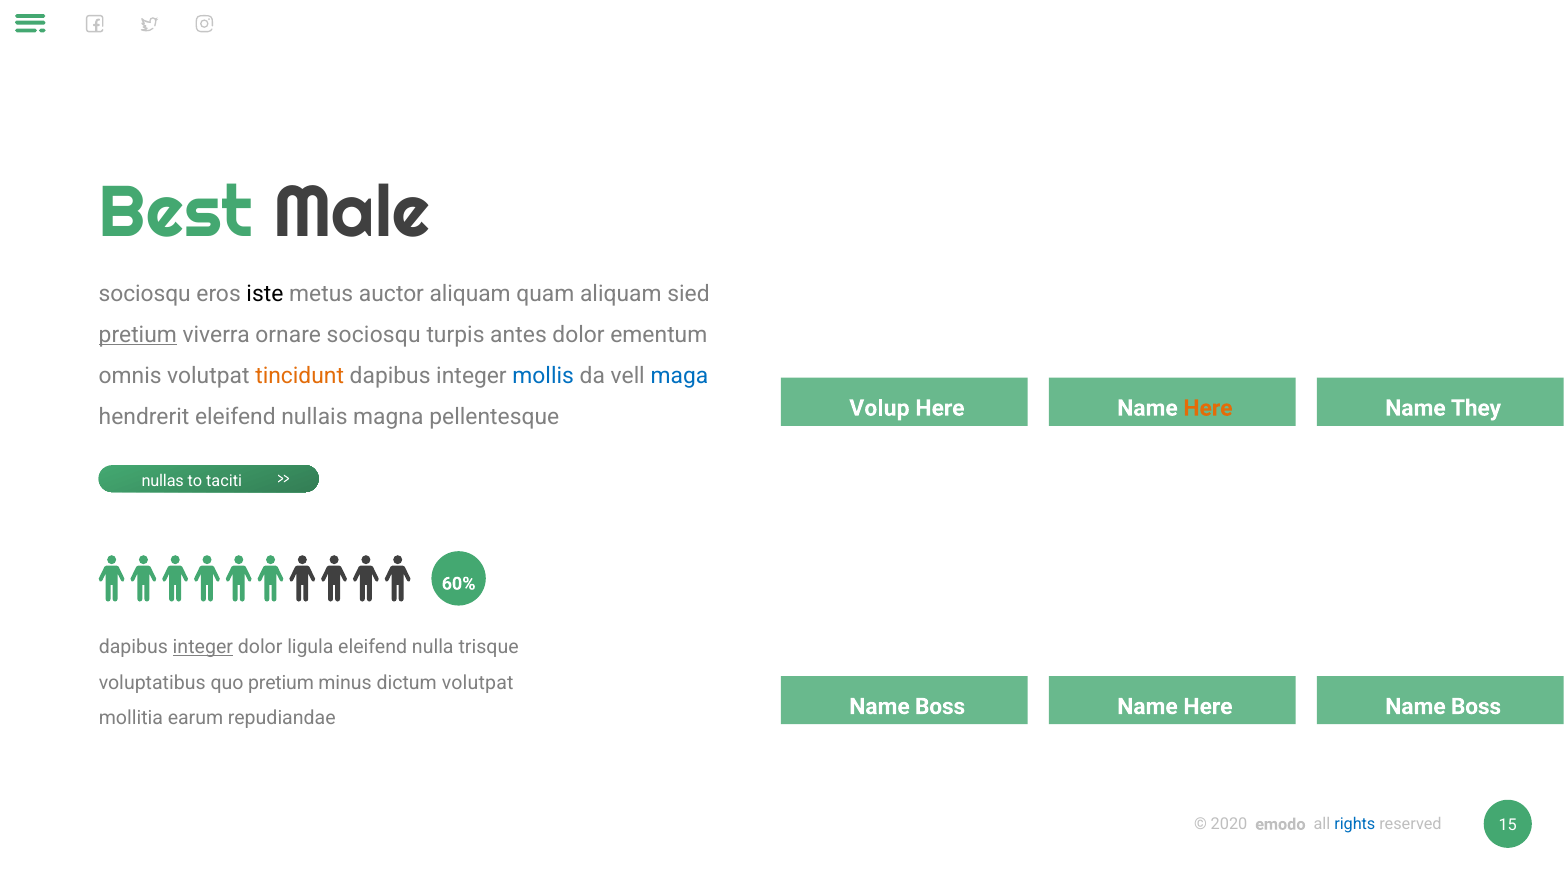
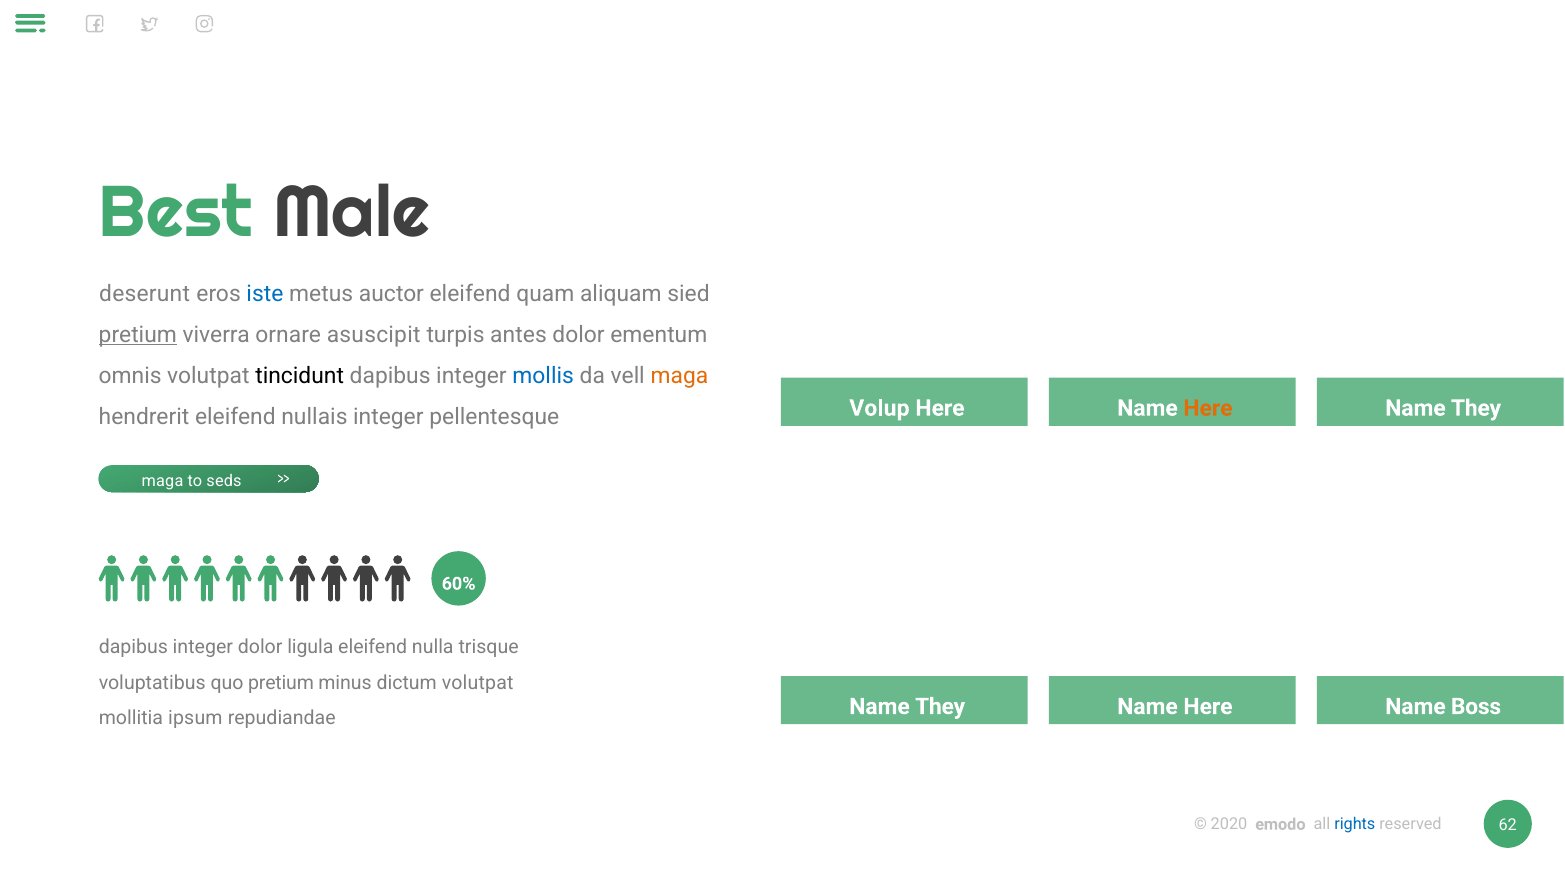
sociosqu at (145, 294): sociosqu -> deserunt
iste colour: black -> blue
auctor aliquam: aliquam -> eleifend
ornare sociosqu: sociosqu -> asuscipit
tincidunt colour: orange -> black
maga at (679, 376) colour: blue -> orange
magna at (388, 417): magna -> integer
nullas at (163, 482): nullas -> maga
taciti: taciti -> seds
integer at (203, 648) underline: present -> none
Boss at (940, 707): Boss -> They
earum: earum -> ipsum
15: 15 -> 62
